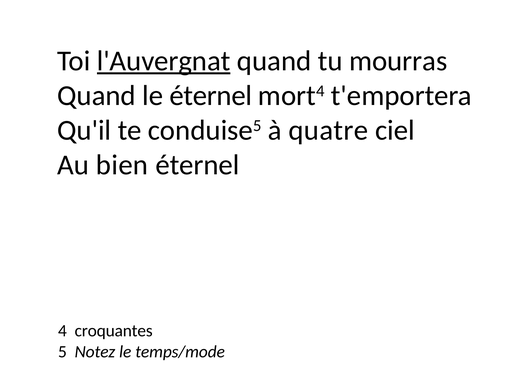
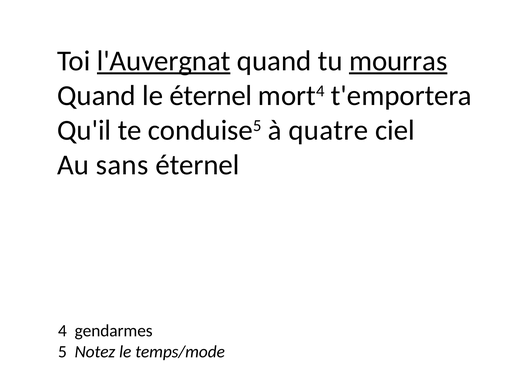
mourras underline: none -> present
bien: bien -> sans
croquantes: croquantes -> gendarmes
